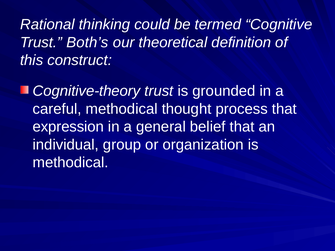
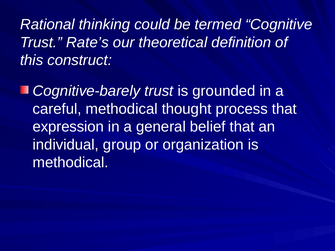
Both’s: Both’s -> Rate’s
Cognitive-theory: Cognitive-theory -> Cognitive-barely
